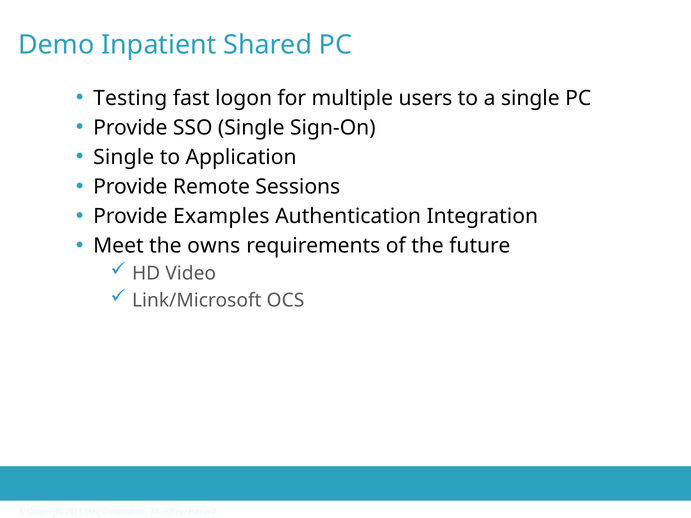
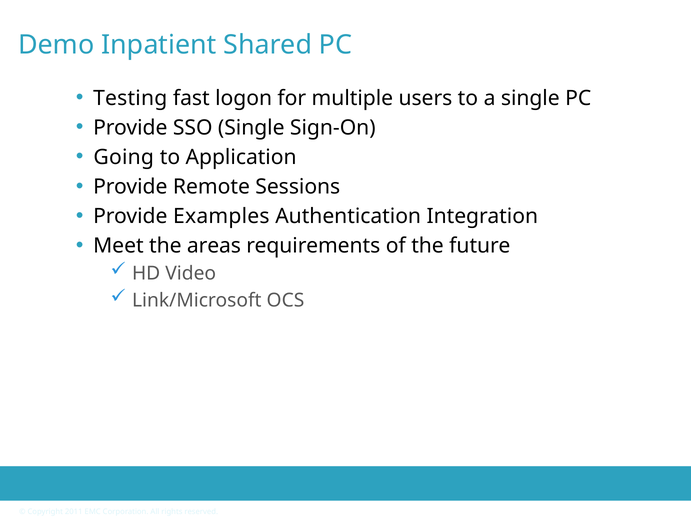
Single at (124, 157): Single -> Going
owns: owns -> areas
